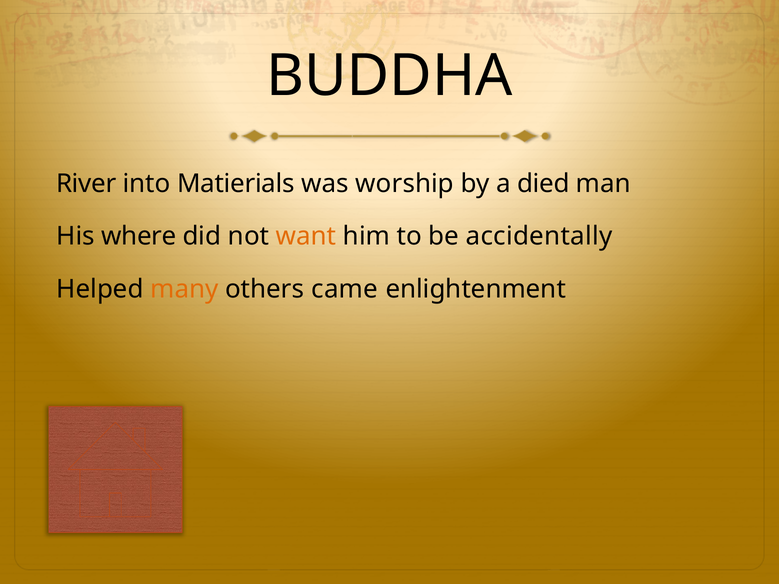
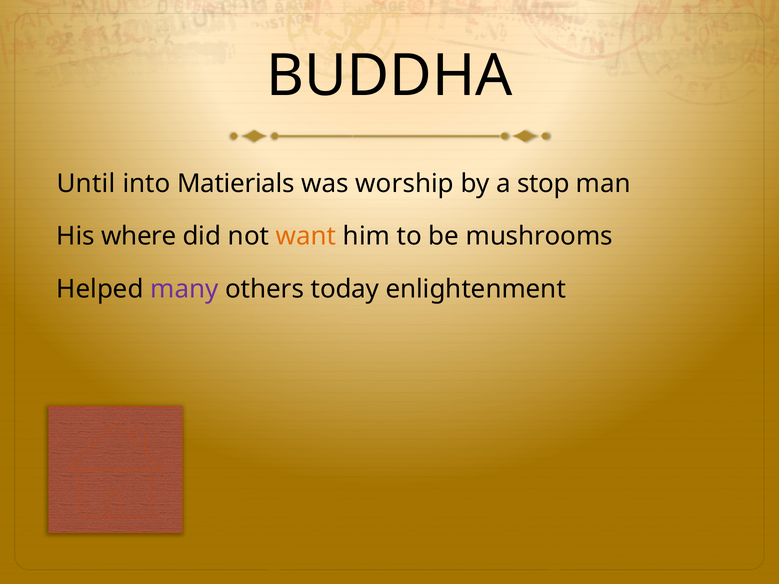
River: River -> Until
died: died -> stop
accidentally: accidentally -> mushrooms
many colour: orange -> purple
came: came -> today
